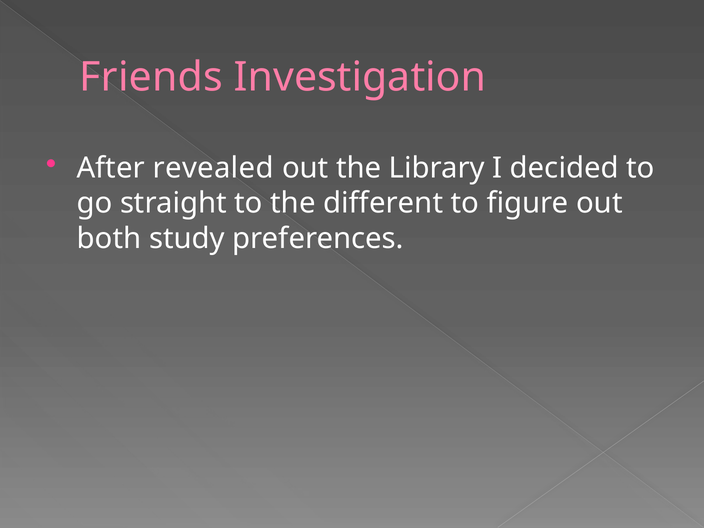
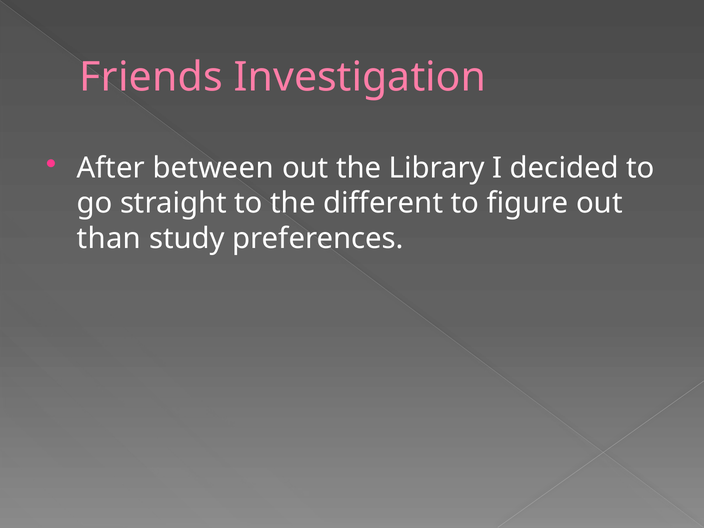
revealed: revealed -> between
both: both -> than
